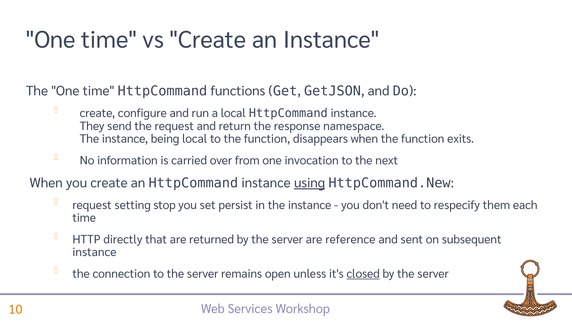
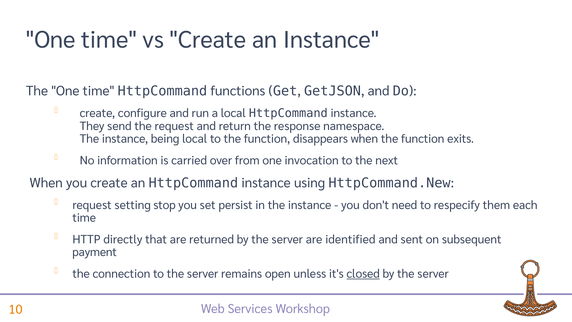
using underline: present -> none
reference: reference -> identified
instance at (94, 252): instance -> payment
